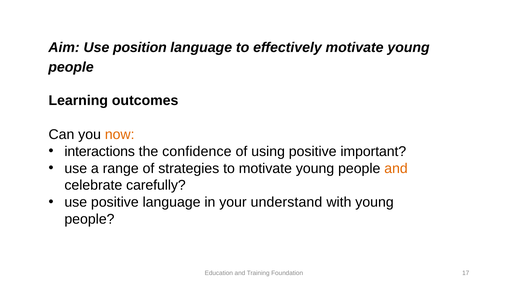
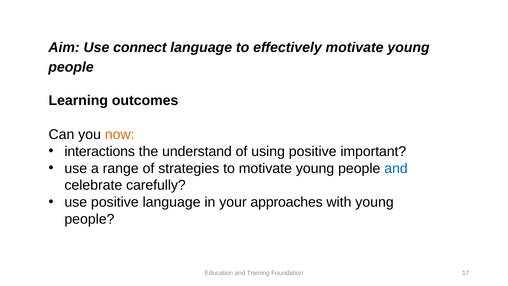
position: position -> connect
confidence: confidence -> understand
and at (396, 168) colour: orange -> blue
understand: understand -> approaches
